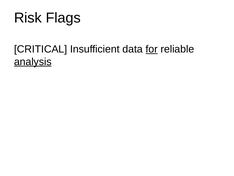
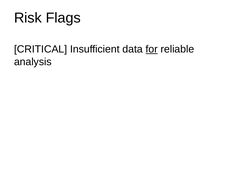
analysis underline: present -> none
